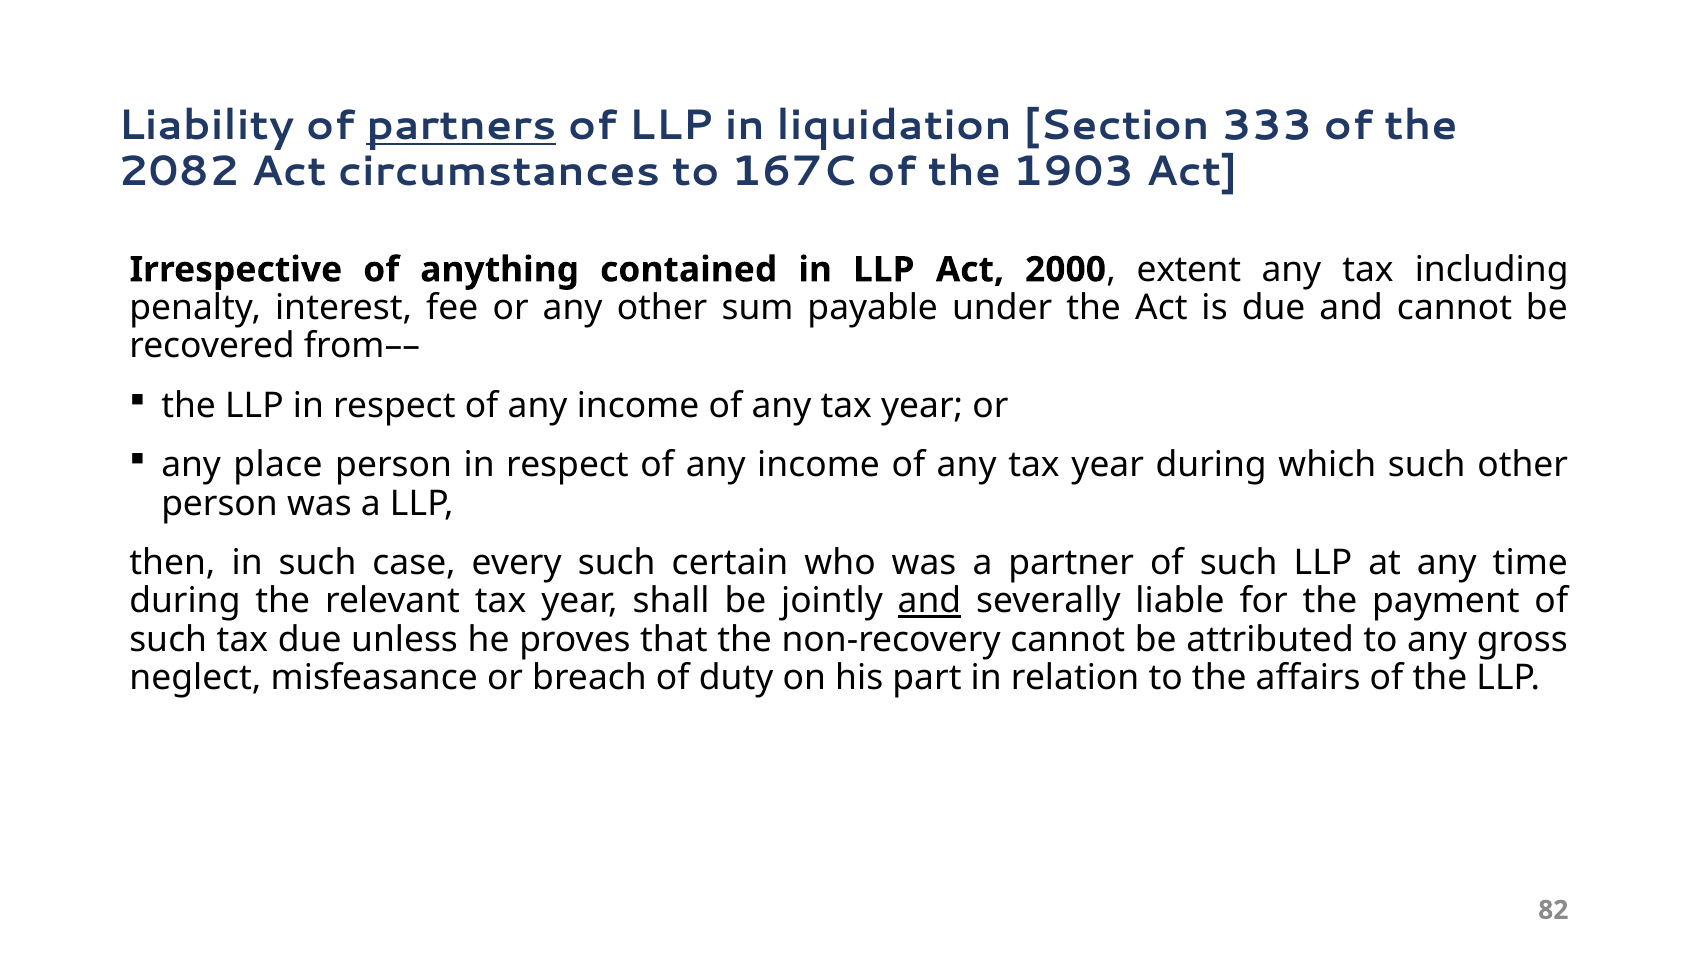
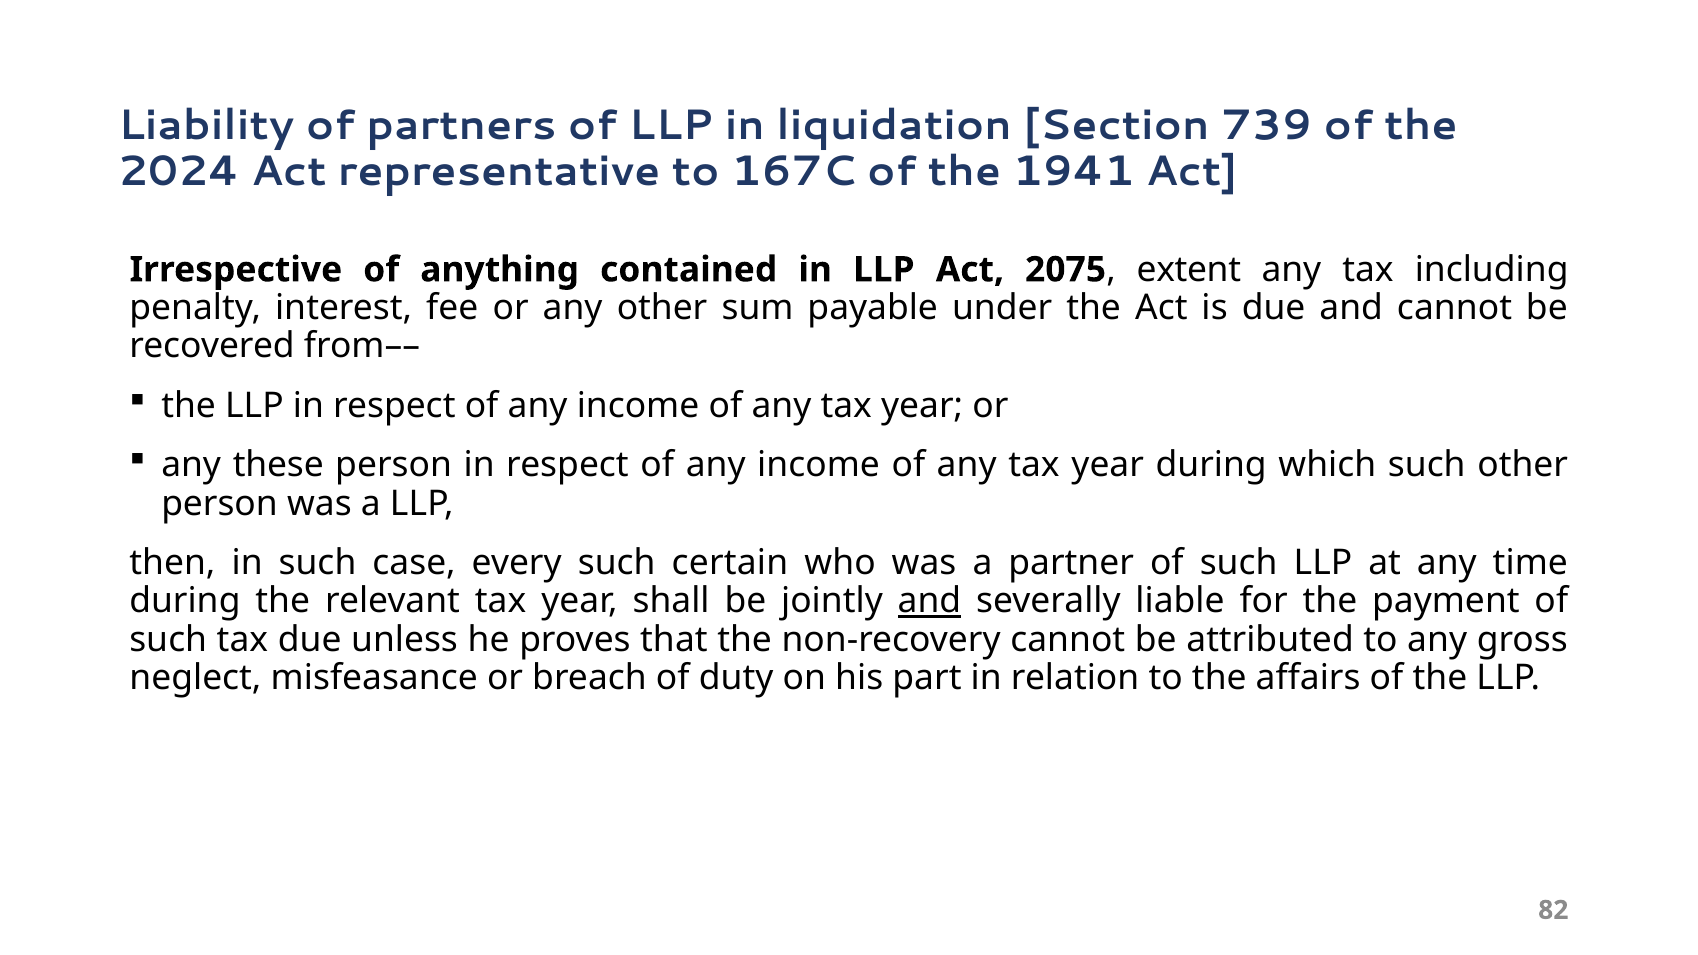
partners underline: present -> none
333: 333 -> 739
2082: 2082 -> 2024
circumstances: circumstances -> representative
1903: 1903 -> 1941
2000: 2000 -> 2075
place: place -> these
